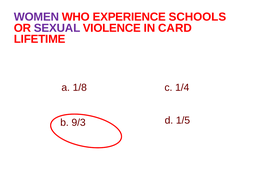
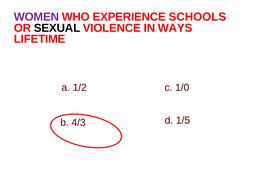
SEXUAL colour: purple -> black
CARD: CARD -> WAYS
1/8: 1/8 -> 1/2
1/4: 1/4 -> 1/0
9/3: 9/3 -> 4/3
